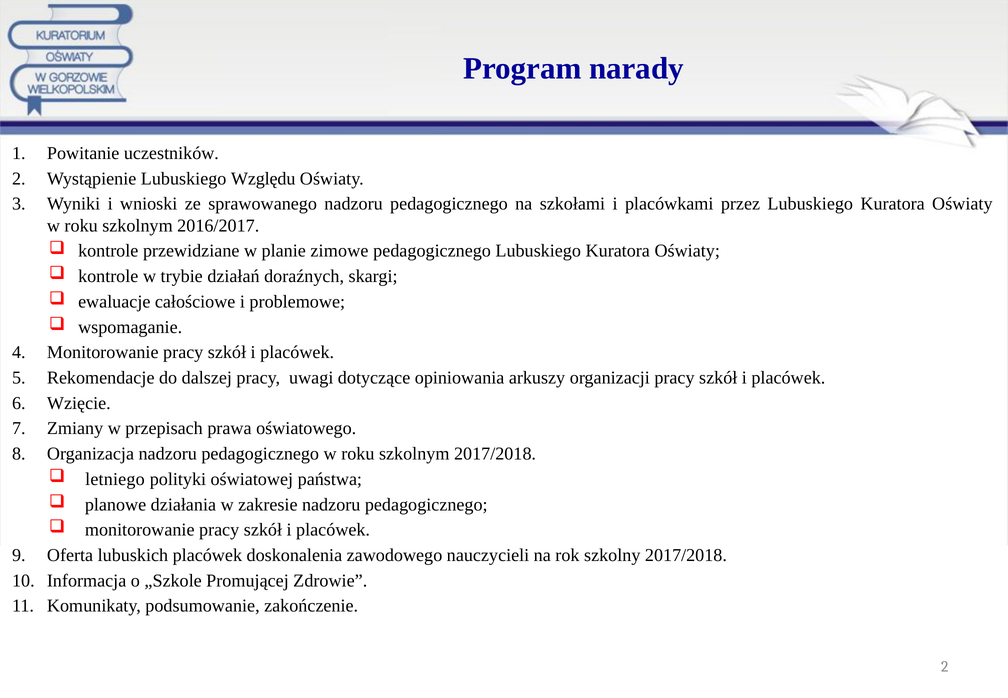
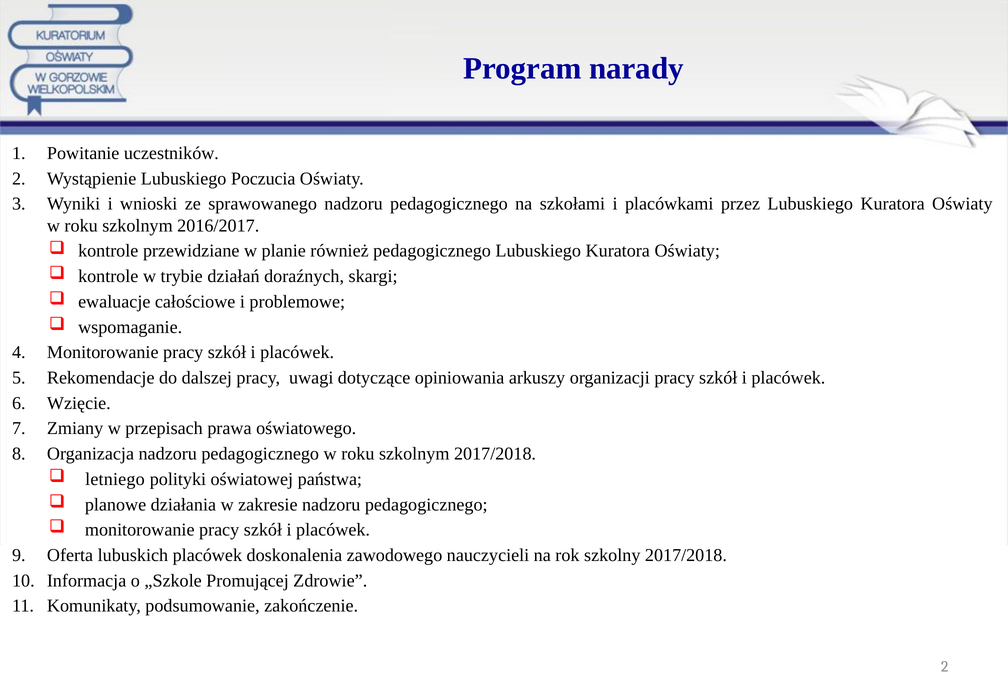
Względu: Względu -> Poczucia
zimowe: zimowe -> również
